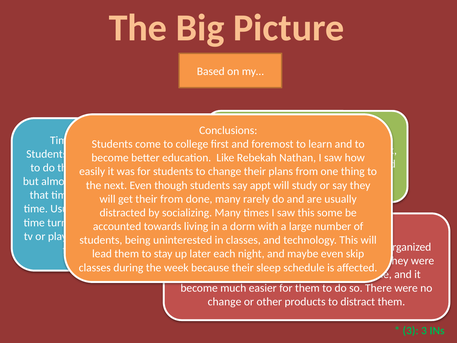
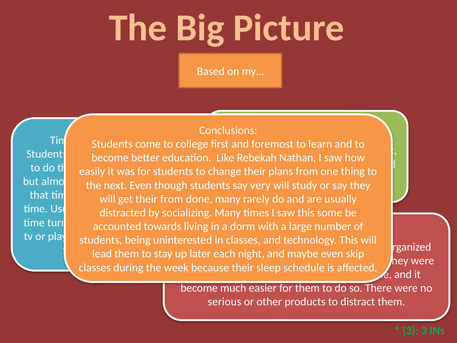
appt: appt -> very
change at (225, 302): change -> serious
